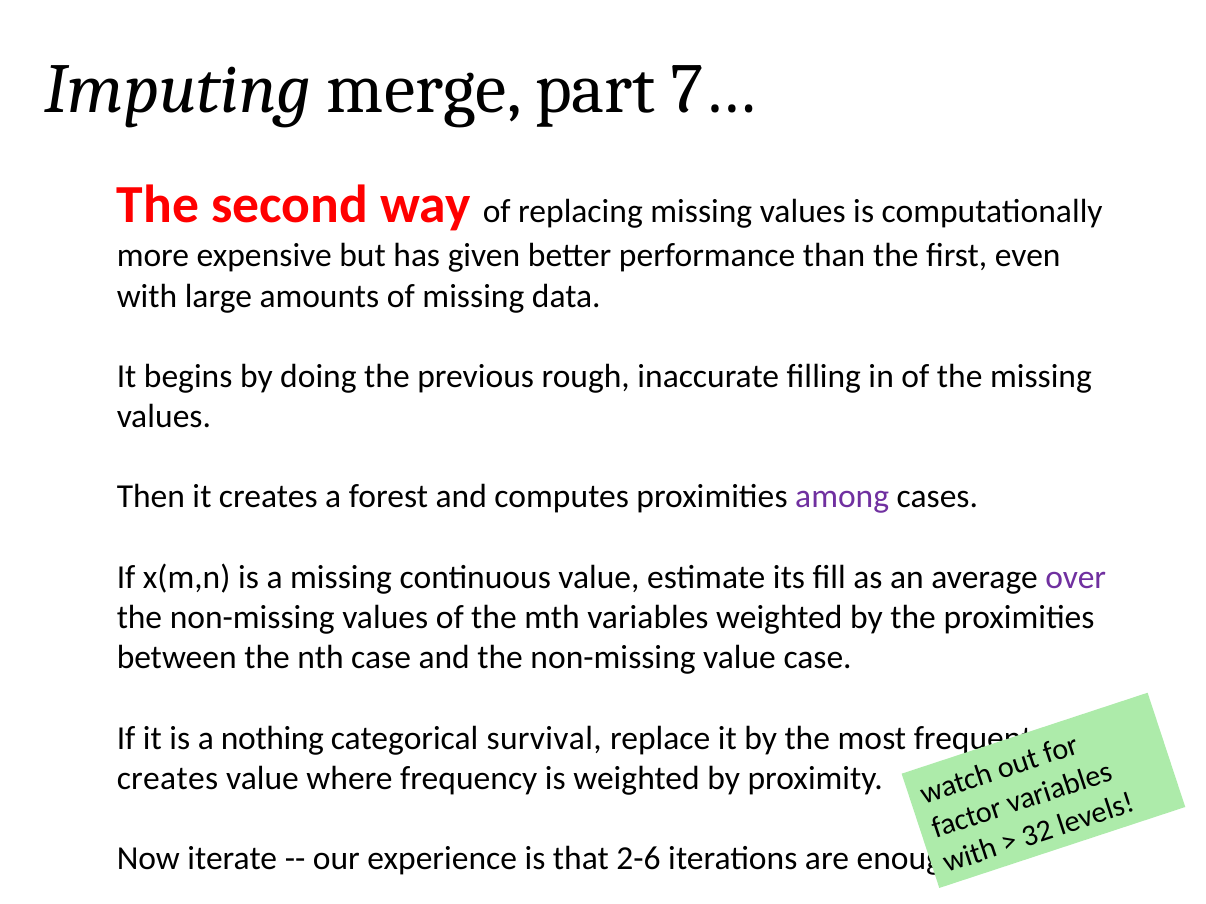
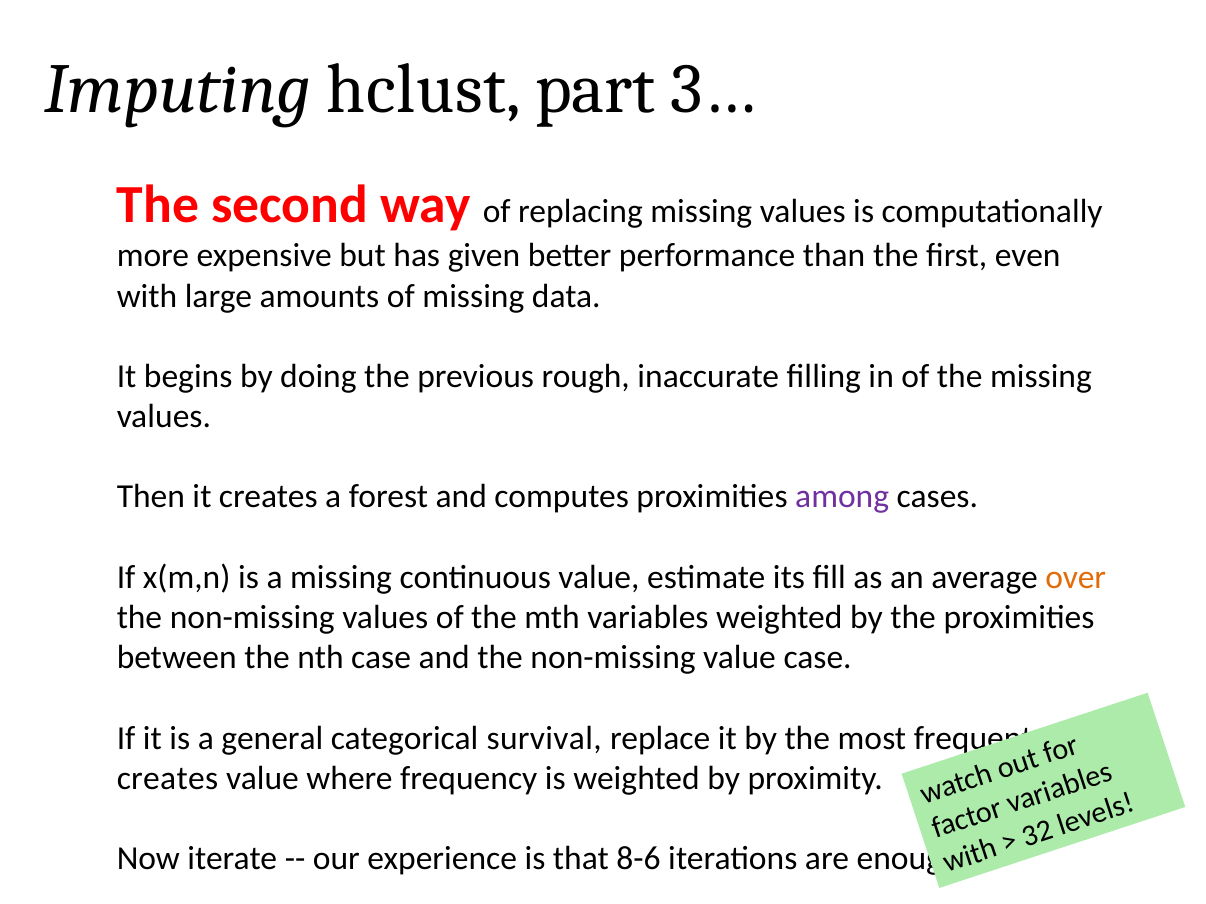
merge: merge -> hclust
7…: 7… -> 3…
over colour: purple -> orange
nothing: nothing -> general
2-6: 2-6 -> 8-6
